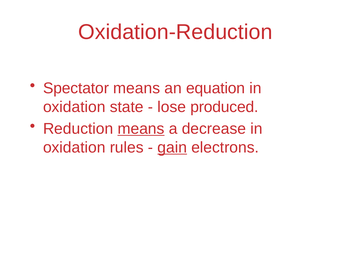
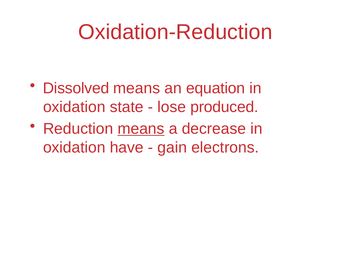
Spectator: Spectator -> Dissolved
rules: rules -> have
gain underline: present -> none
